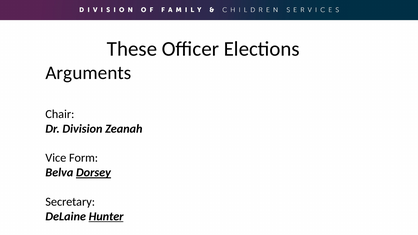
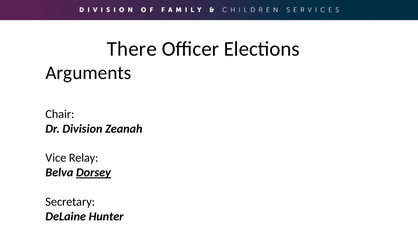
These: These -> There
Form: Form -> Relay
Hunter underline: present -> none
